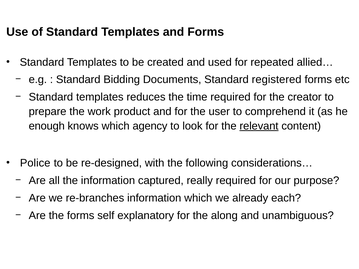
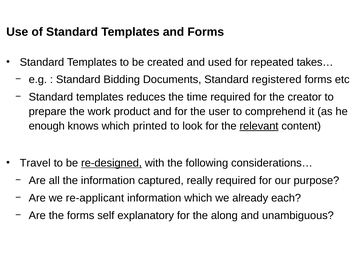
allied…: allied… -> takes…
agency: agency -> printed
Police: Police -> Travel
re-designed underline: none -> present
re-branches: re-branches -> re-applicant
